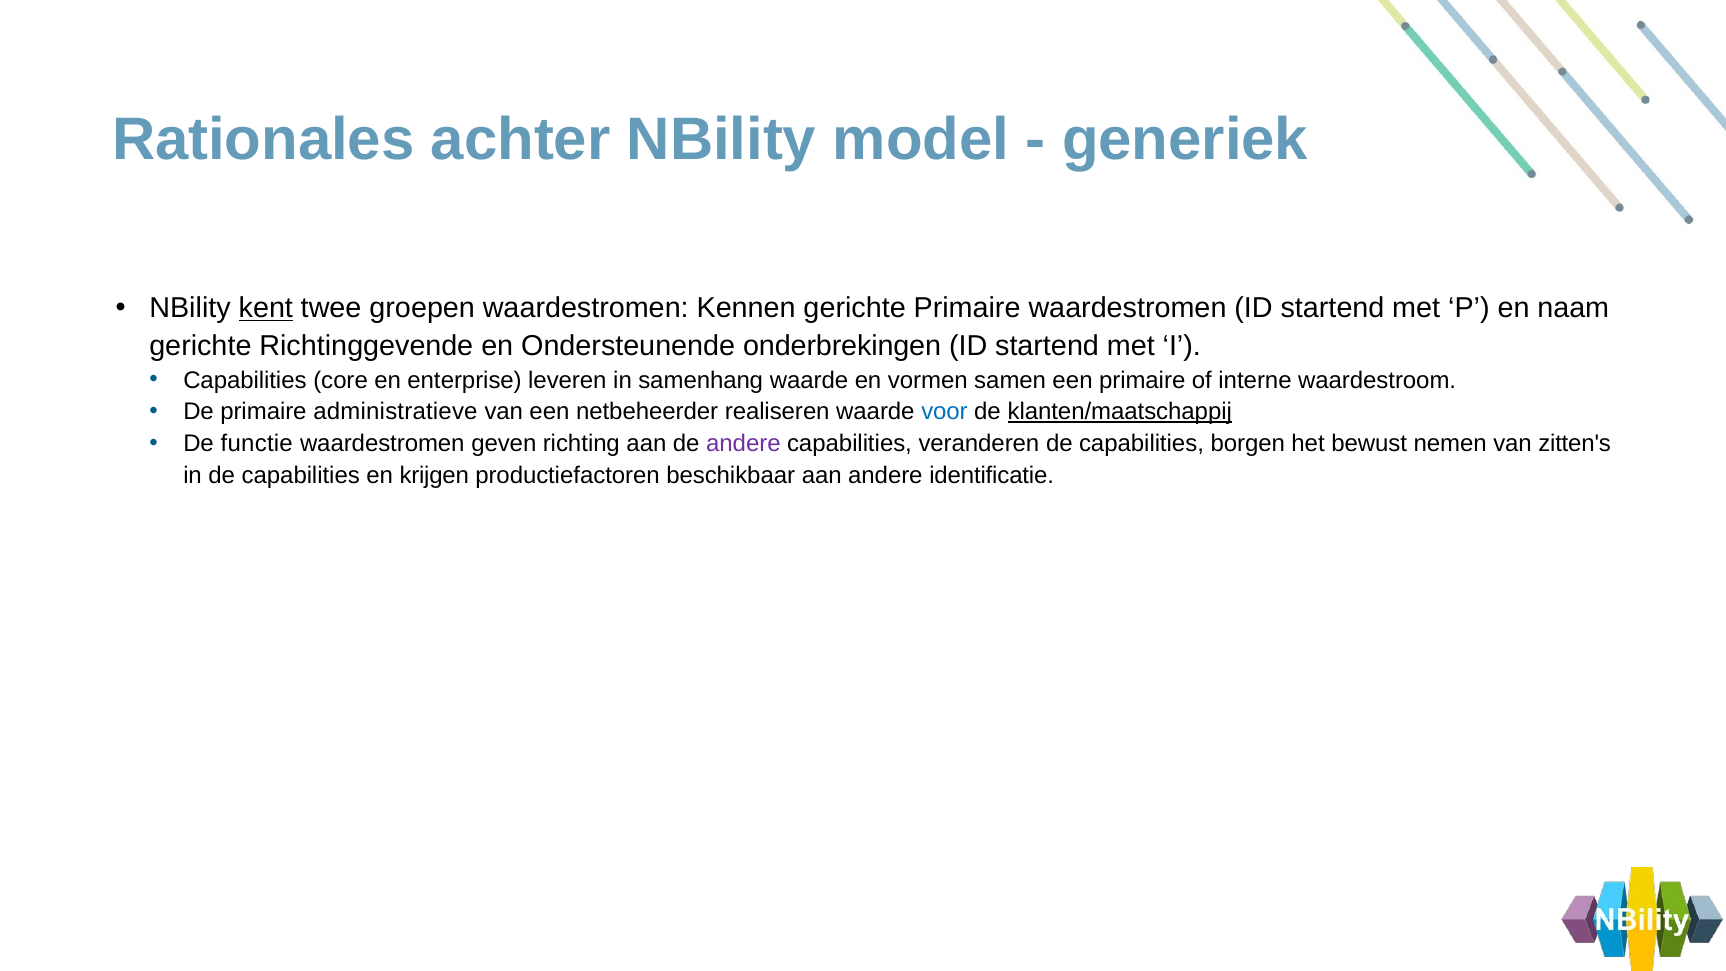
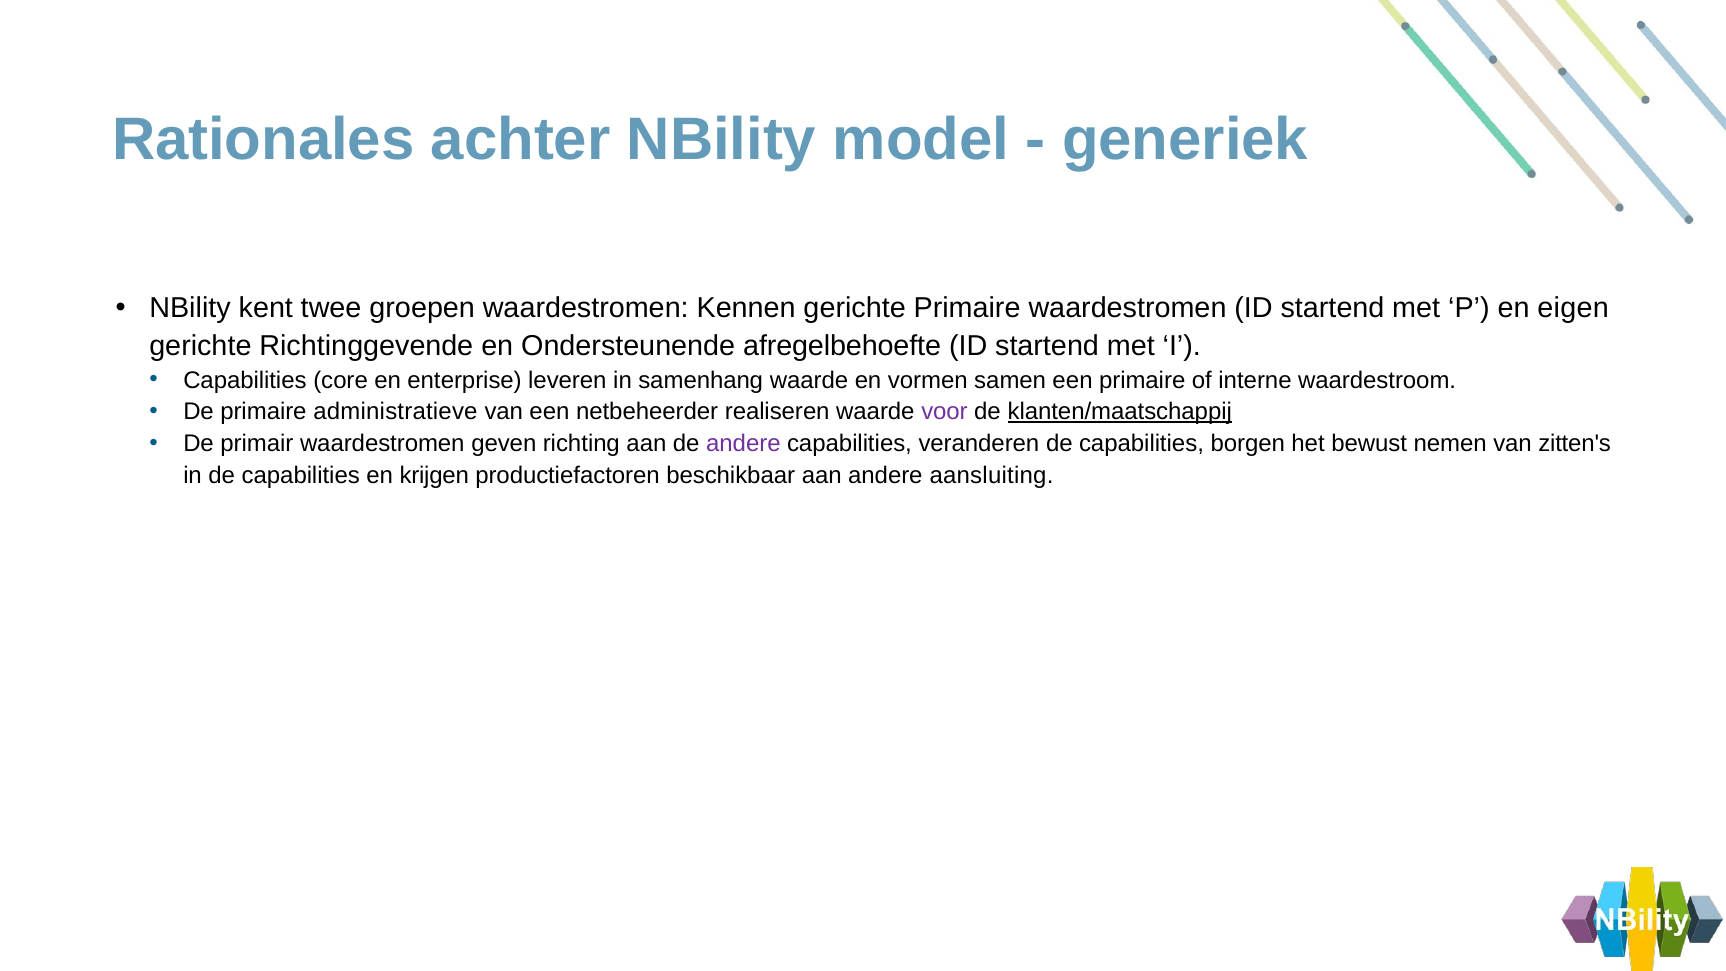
kent underline: present -> none
naam: naam -> eigen
onderbrekingen: onderbrekingen -> afregelbehoefte
voor colour: blue -> purple
functie: functie -> primair
identificatie: identificatie -> aansluiting
